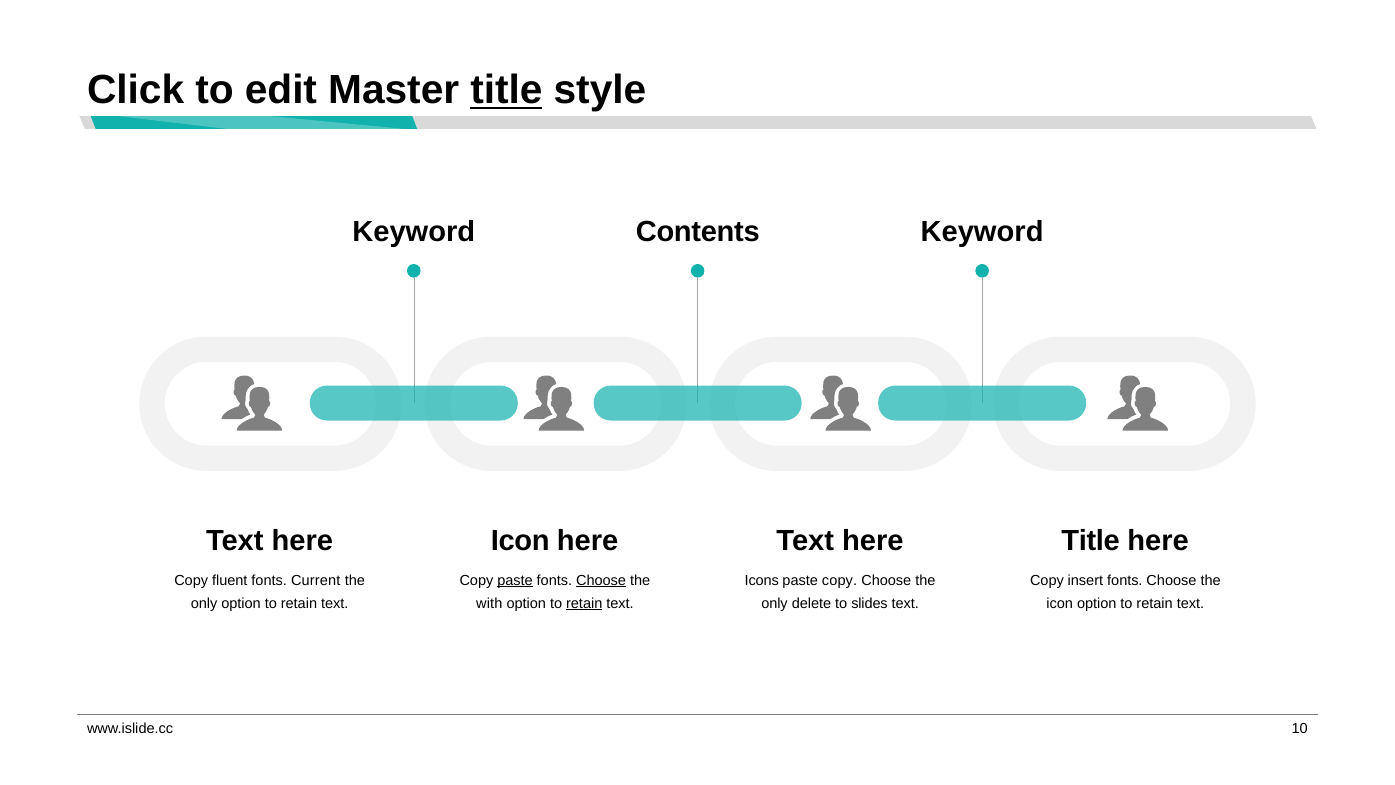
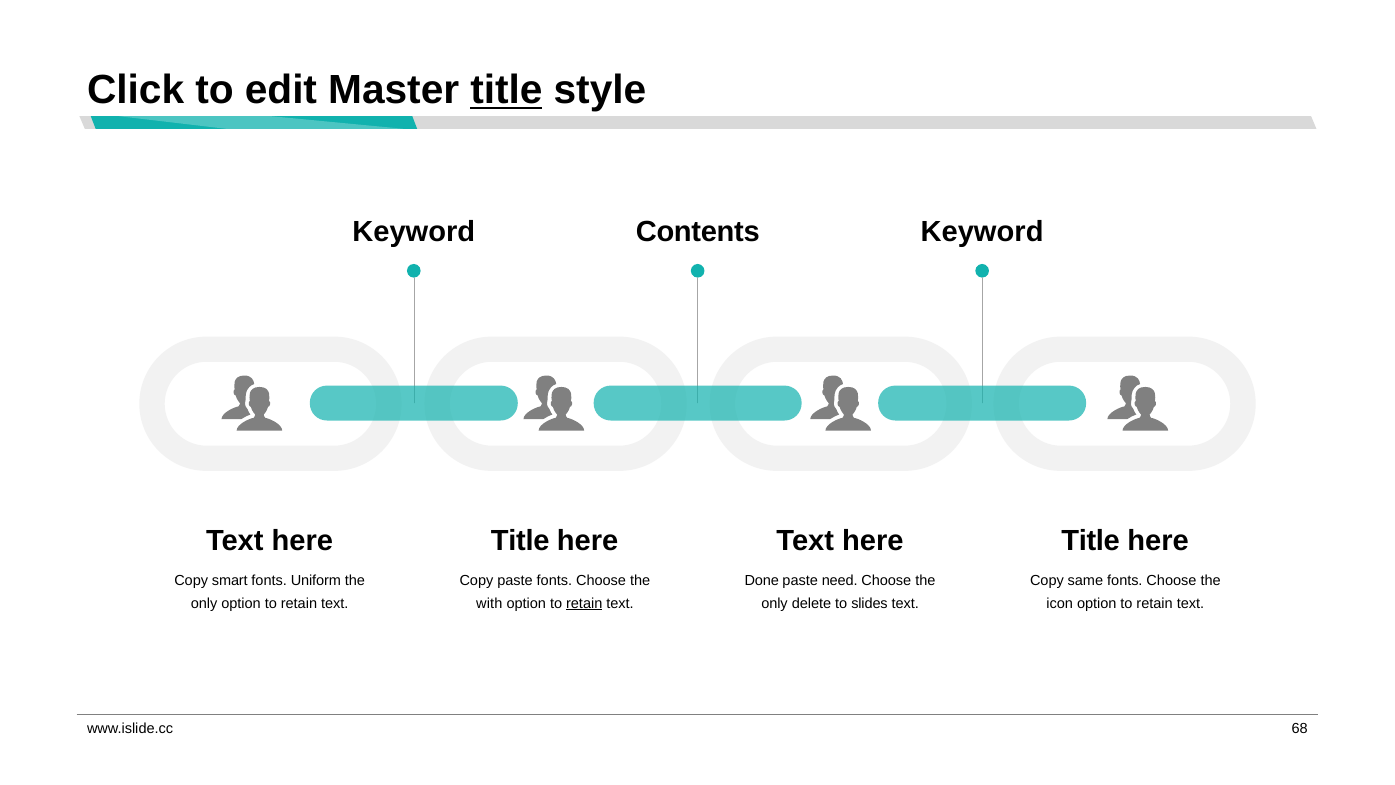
Icon at (520, 541): Icon -> Title
fluent: fluent -> smart
Current: Current -> Uniform
paste at (515, 580) underline: present -> none
Choose at (601, 580) underline: present -> none
Icons: Icons -> Done
paste copy: copy -> need
insert: insert -> same
10: 10 -> 68
